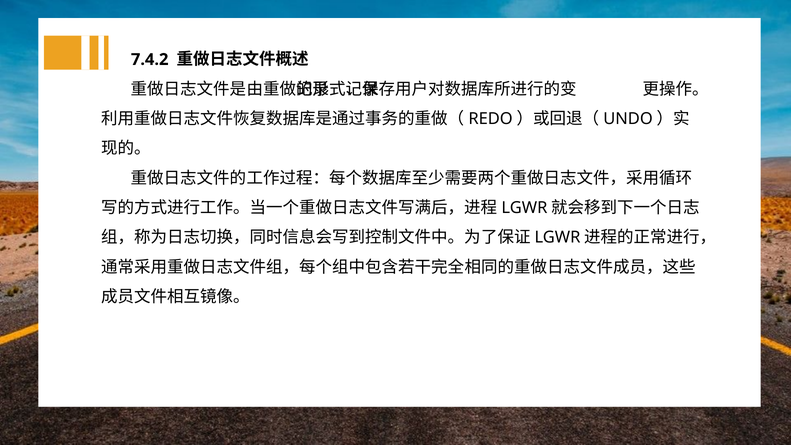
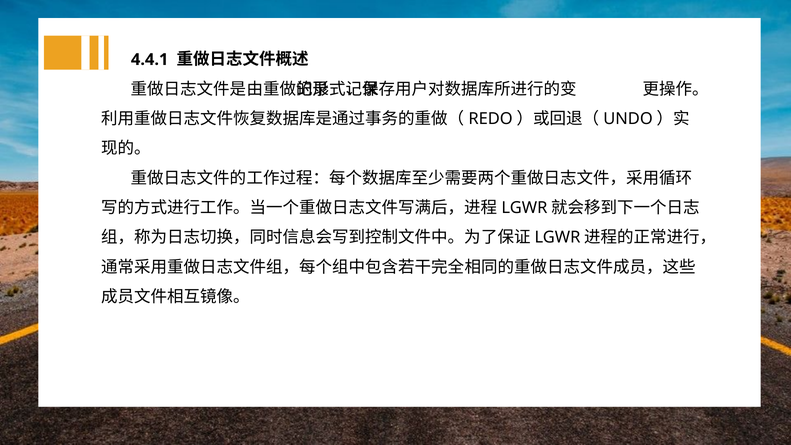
7.4.2: 7.4.2 -> 4.4.1
